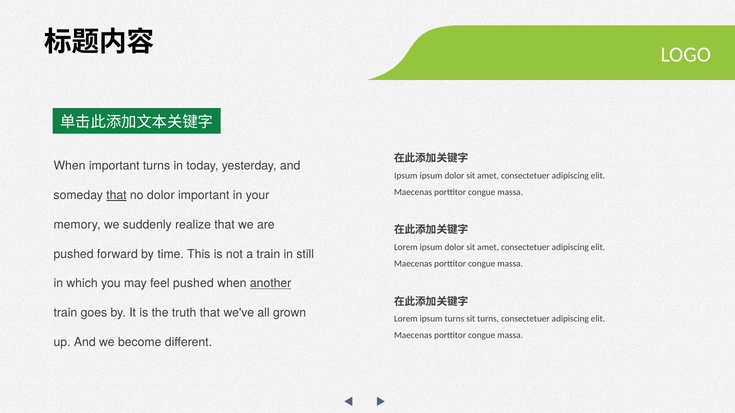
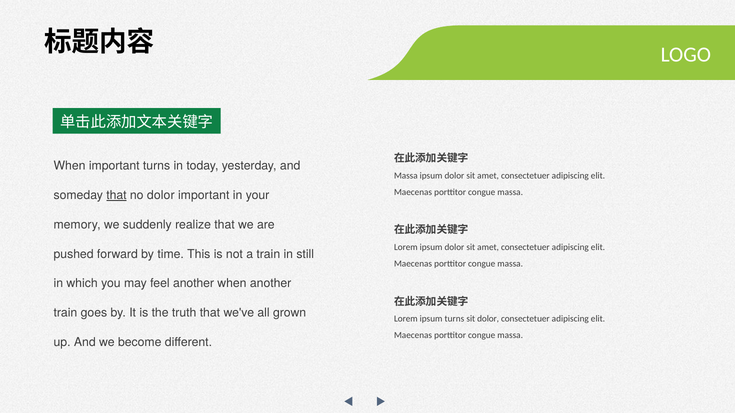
Ipsum at (406, 176): Ipsum -> Massa
feel pushed: pushed -> another
another at (271, 284) underline: present -> none
sit turns: turns -> dolor
